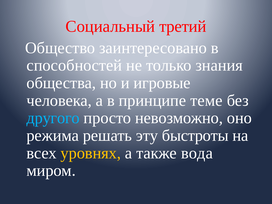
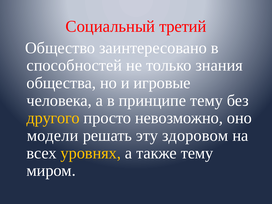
принципе теме: теме -> тему
другого colour: light blue -> yellow
режима: режима -> модели
быстроты: быстроты -> здоровом
также вода: вода -> тему
